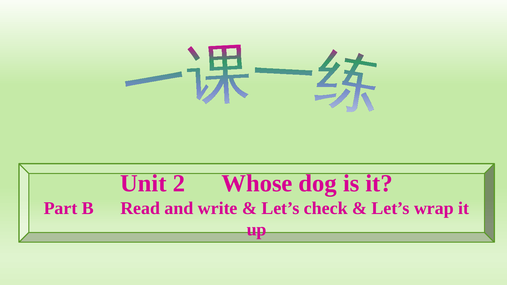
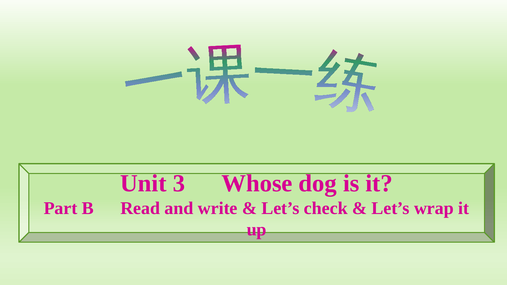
2: 2 -> 3
